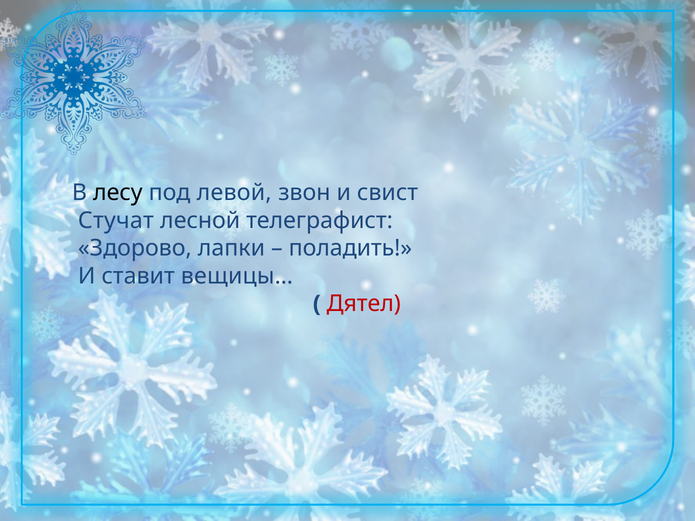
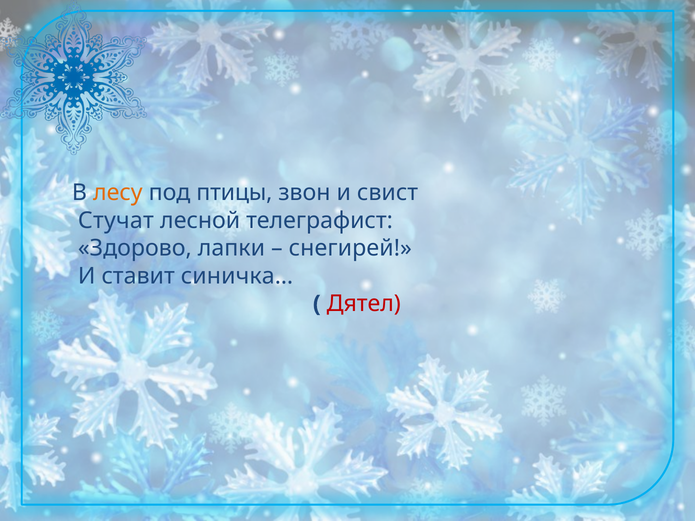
лесу colour: black -> orange
левой: левой -> птицы
поладить: поладить -> снегирей
вещицы…: вещицы… -> синичка…
